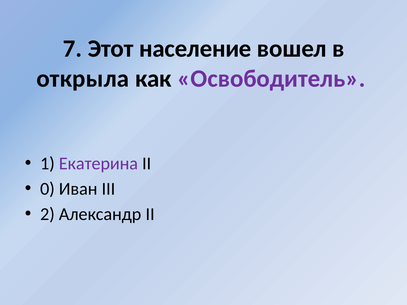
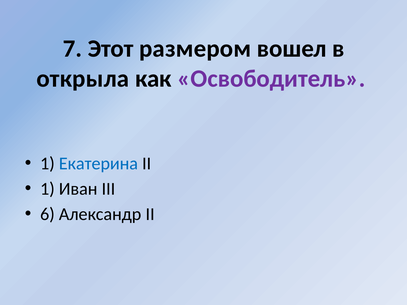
население: население -> размером
Екатерина colour: purple -> blue
0 at (47, 189): 0 -> 1
2: 2 -> 6
